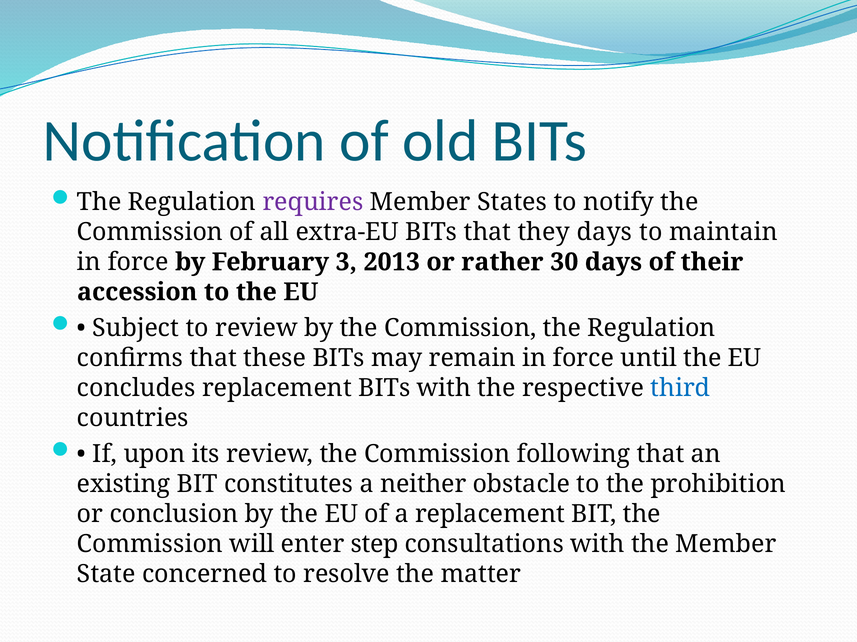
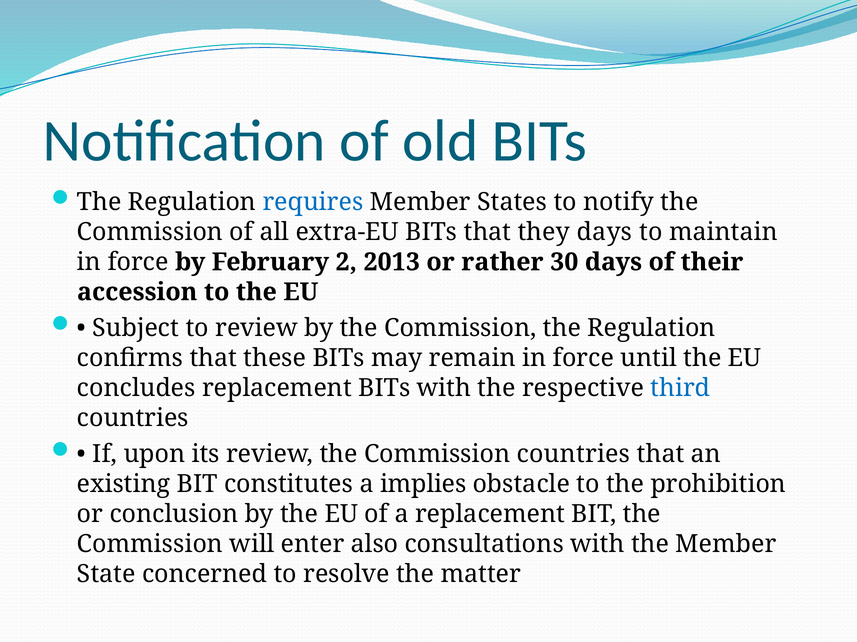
requires colour: purple -> blue
3: 3 -> 2
Commission following: following -> countries
neither: neither -> implies
step: step -> also
